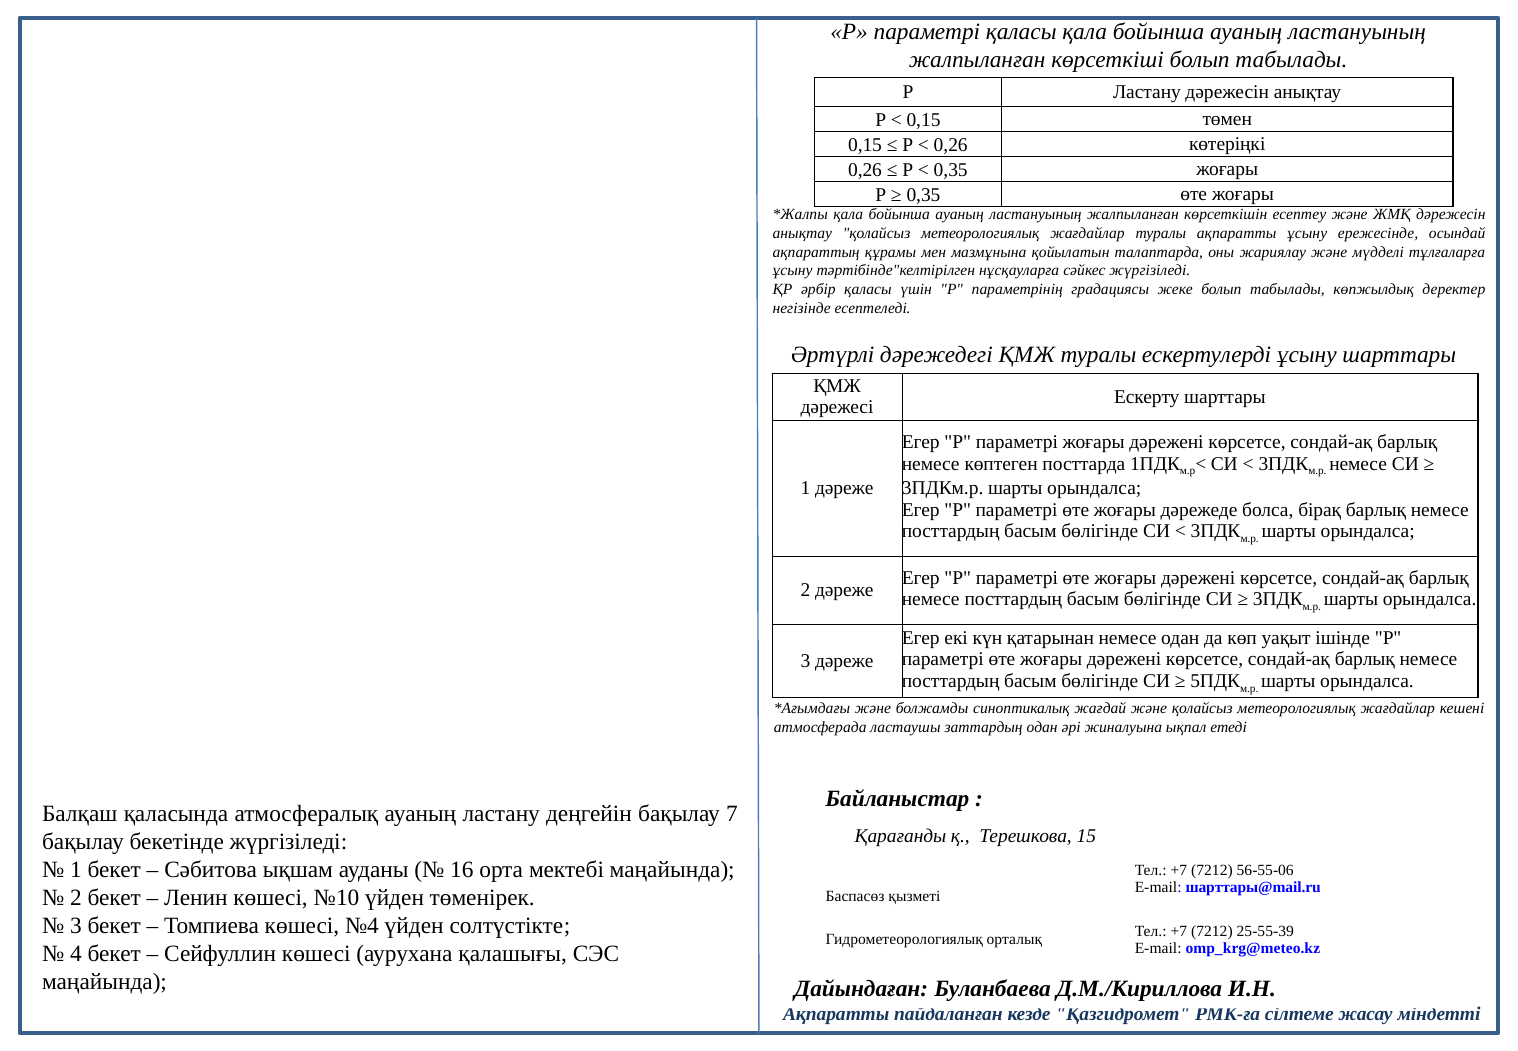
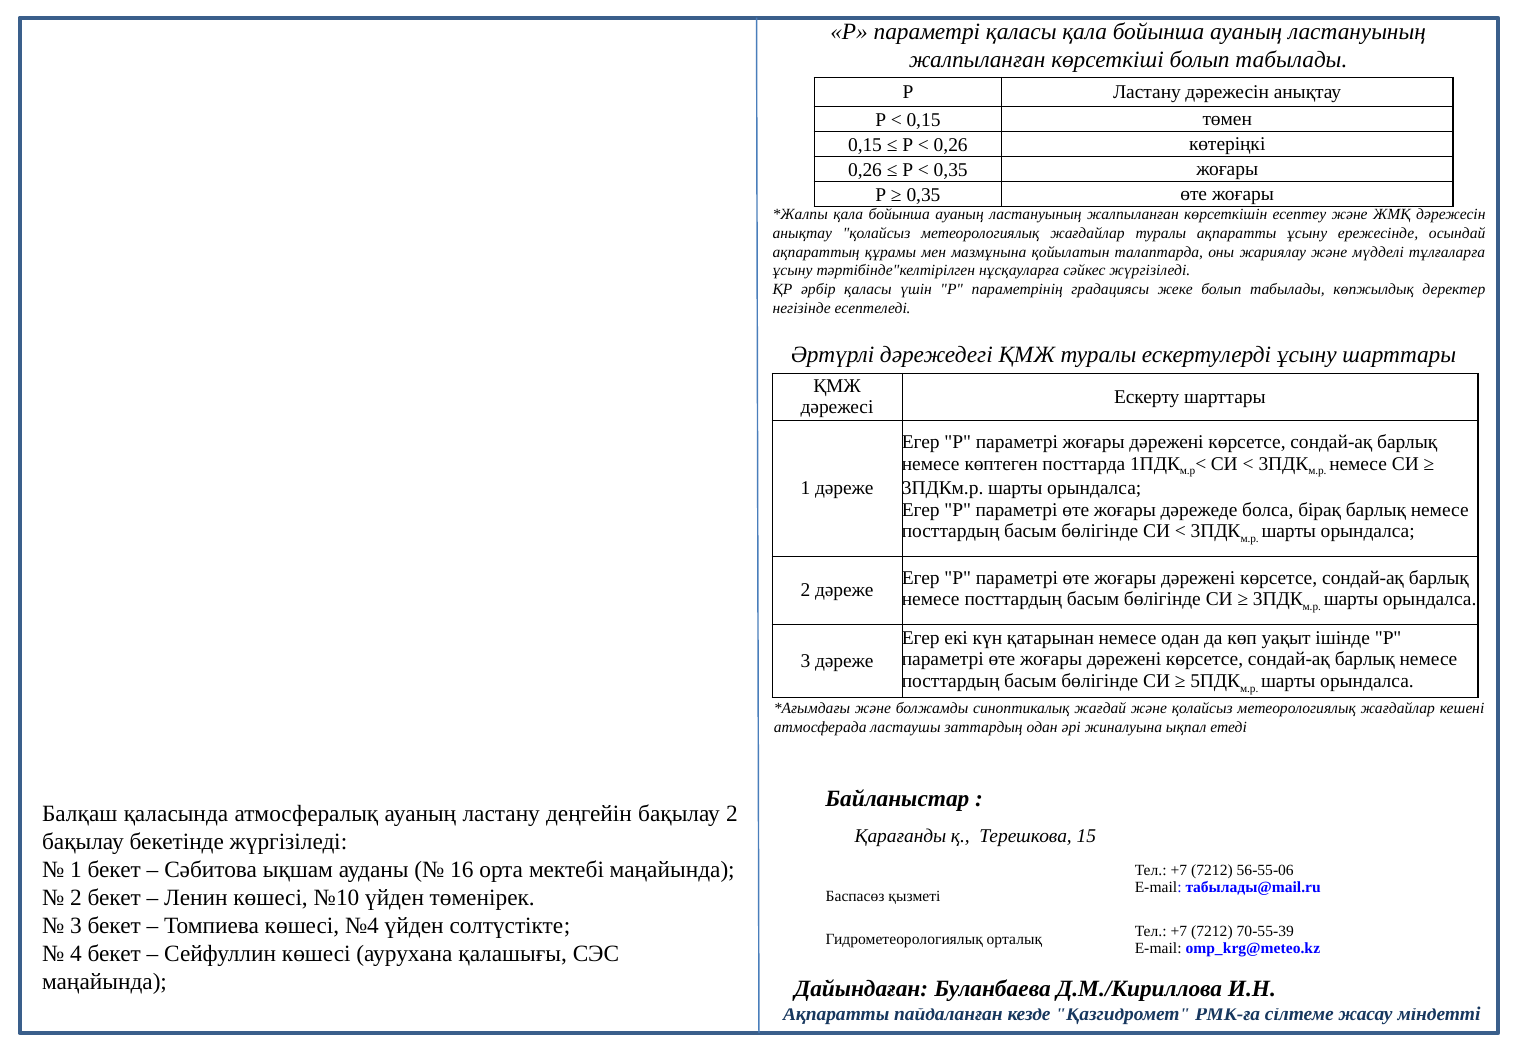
бақылау 7: 7 -> 2
шарттары@mail.ru: шарттары@mail.ru -> табылады@mail.ru
25-55-39: 25-55-39 -> 70-55-39
